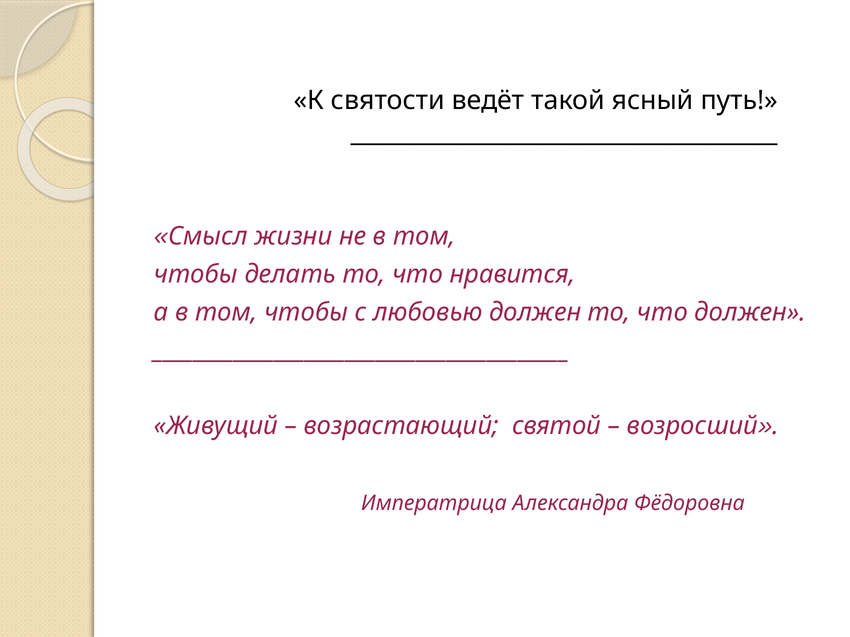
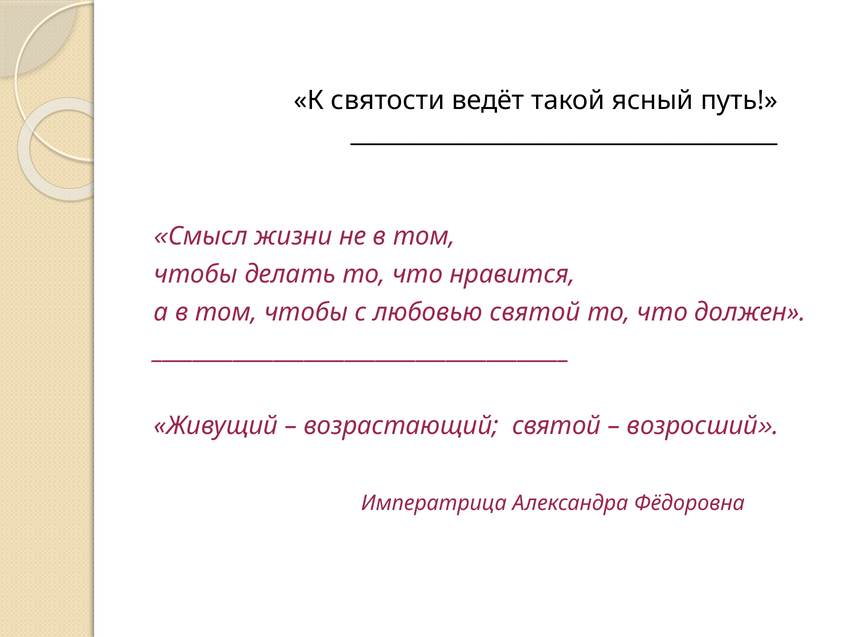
любовью должен: должен -> святой
